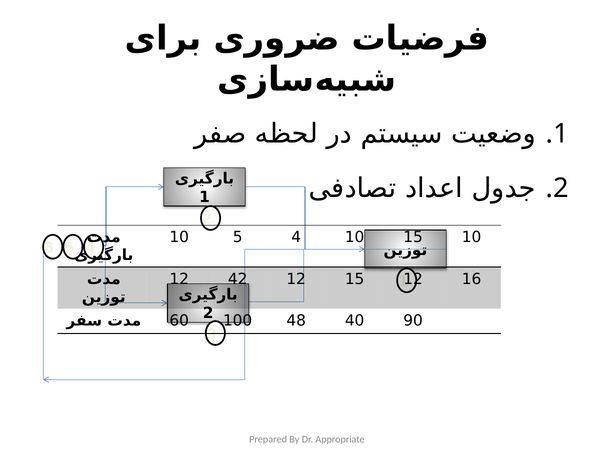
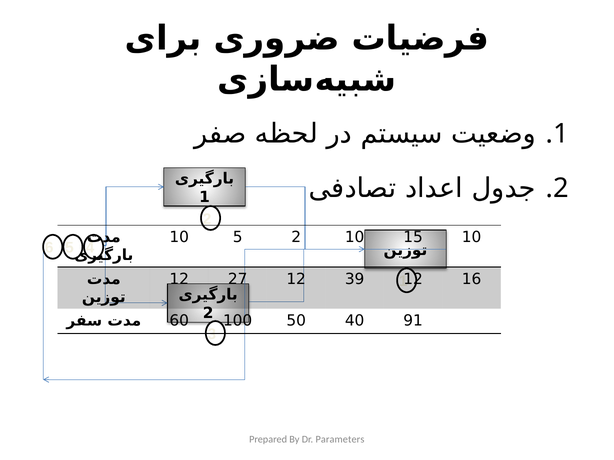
10 5 4: 4 -> 2
42: 42 -> 27
12 15: 15 -> 39
48: 48 -> 50
90: 90 -> 91
Appropriate: Appropriate -> Parameters
